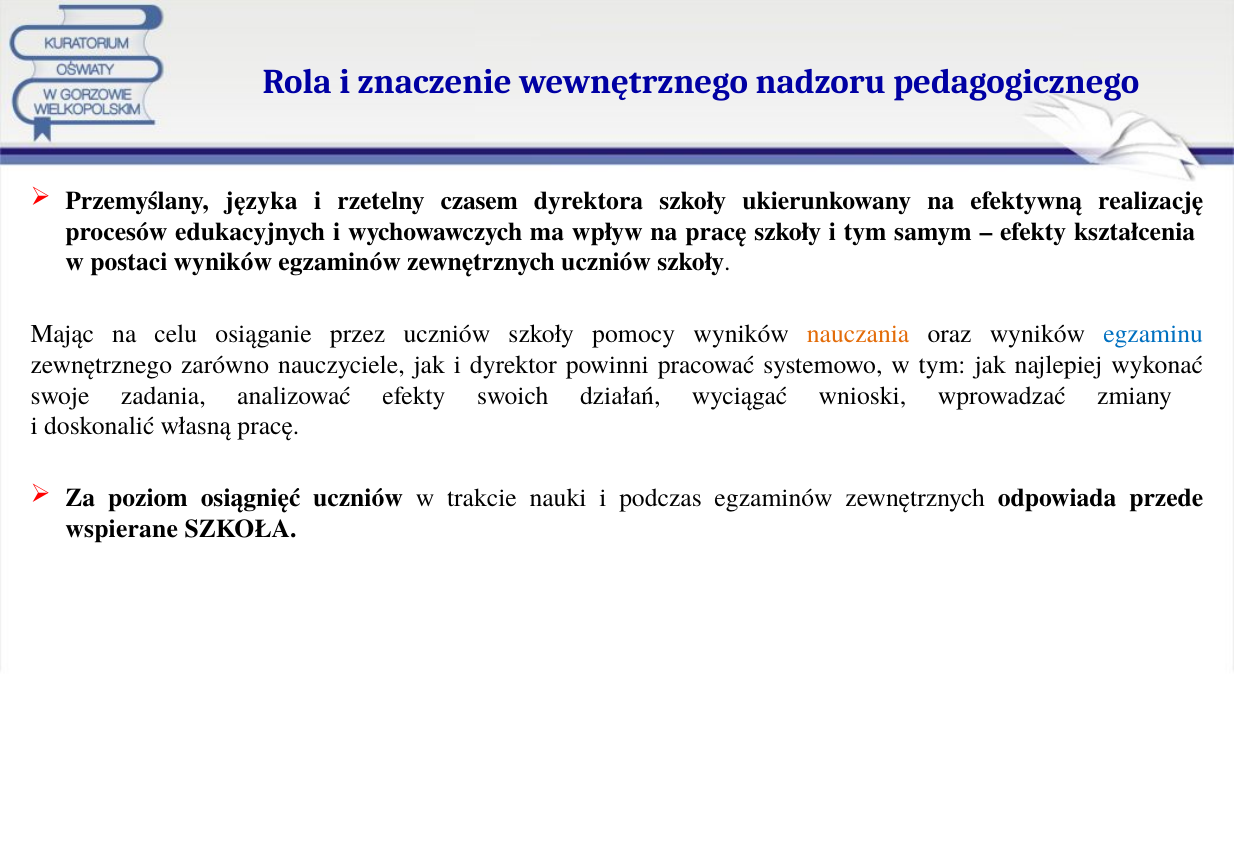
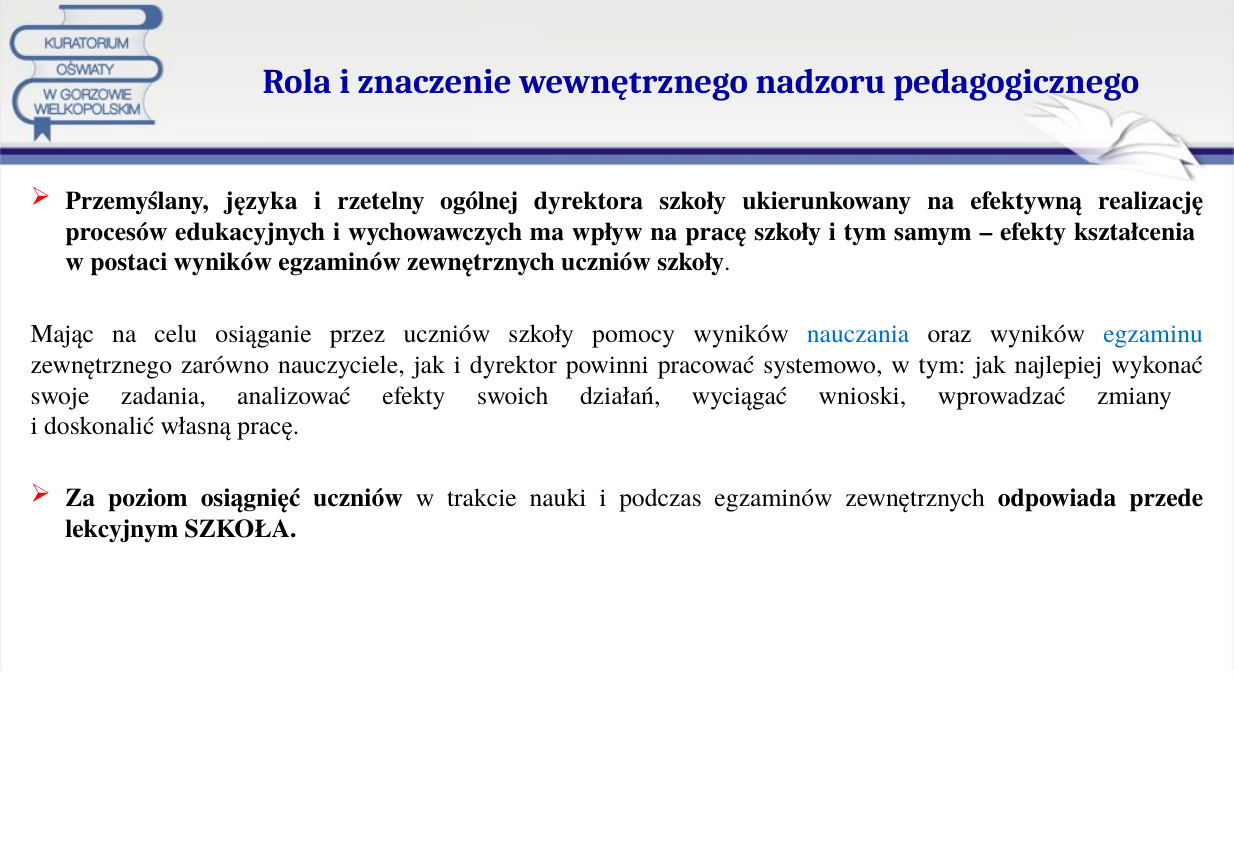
czasem: czasem -> ogólnej
nauczania colour: orange -> blue
wspierane: wspierane -> lekcyjnym
